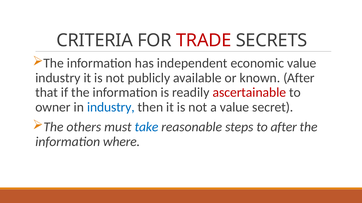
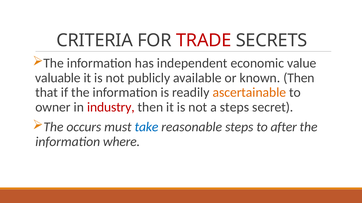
industry at (58, 78): industry -> valuable
known After: After -> Then
ascertainable colour: red -> orange
industry at (111, 107) colour: blue -> red
a value: value -> steps
others: others -> occurs
